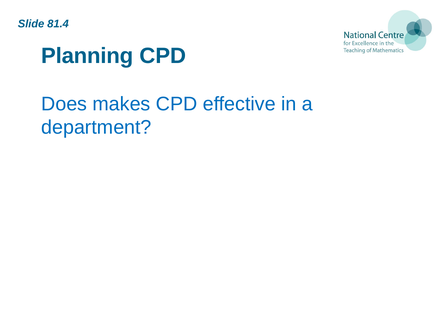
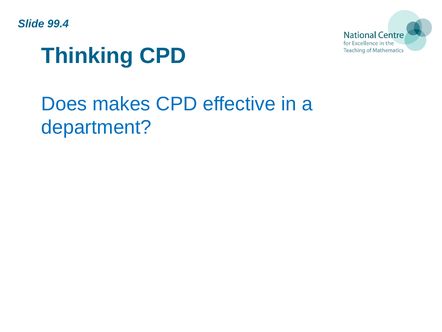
81.4: 81.4 -> 99.4
Planning: Planning -> Thinking
